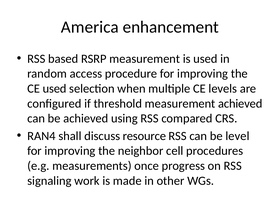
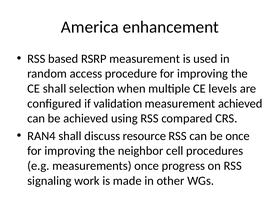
CE used: used -> shall
threshold: threshold -> validation
be level: level -> once
